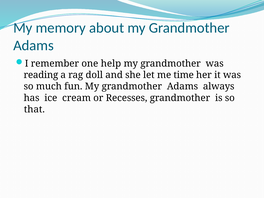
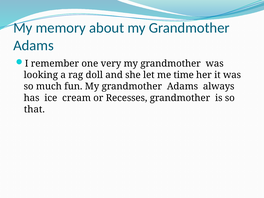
help: help -> very
reading: reading -> looking
